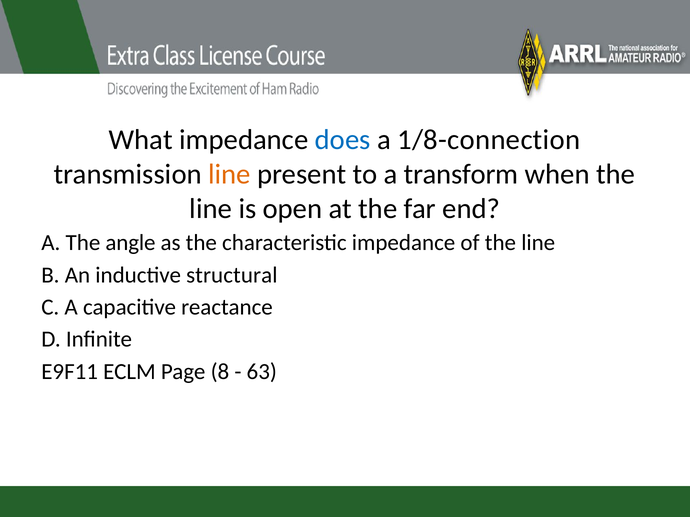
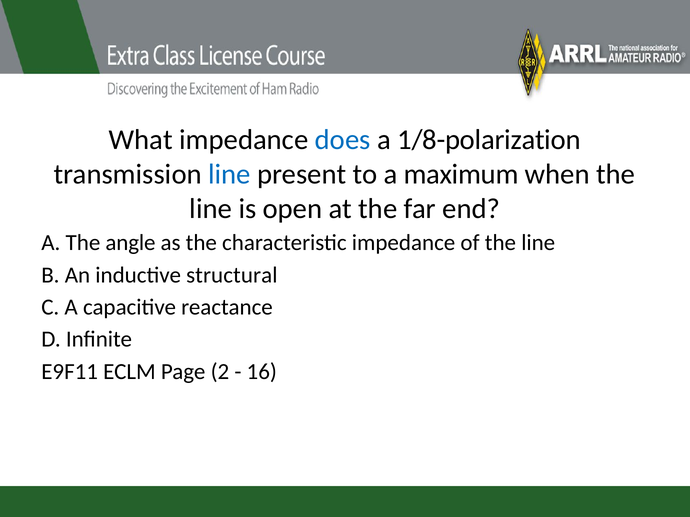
1/8-connection: 1/8-connection -> 1/8-polarization
line at (229, 174) colour: orange -> blue
transform: transform -> maximum
8: 8 -> 2
63: 63 -> 16
